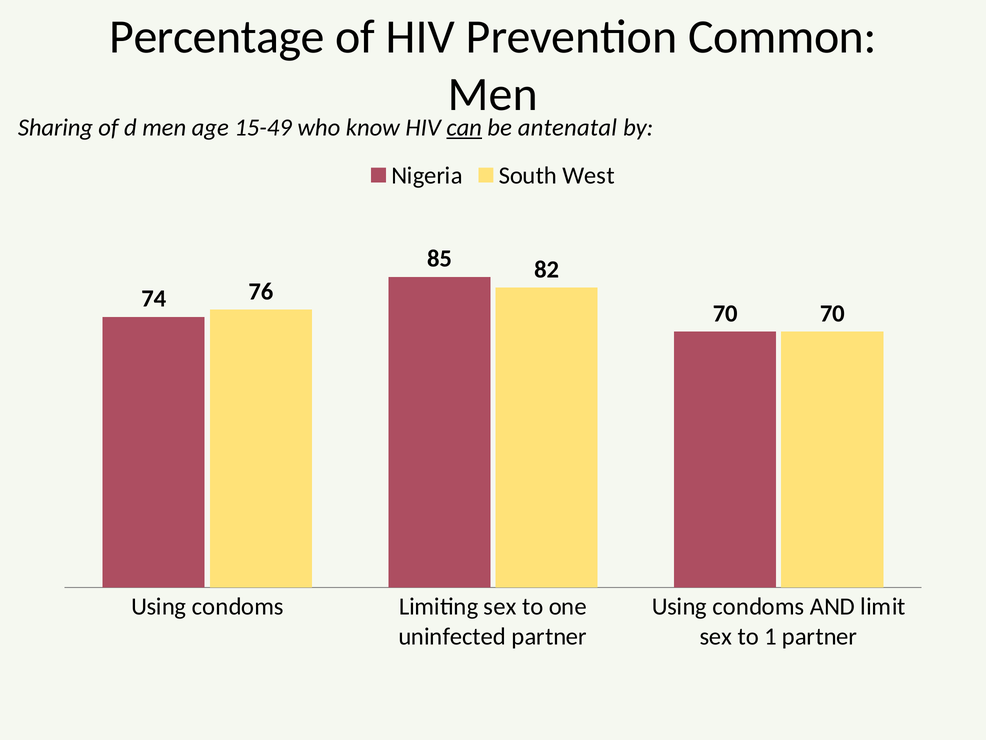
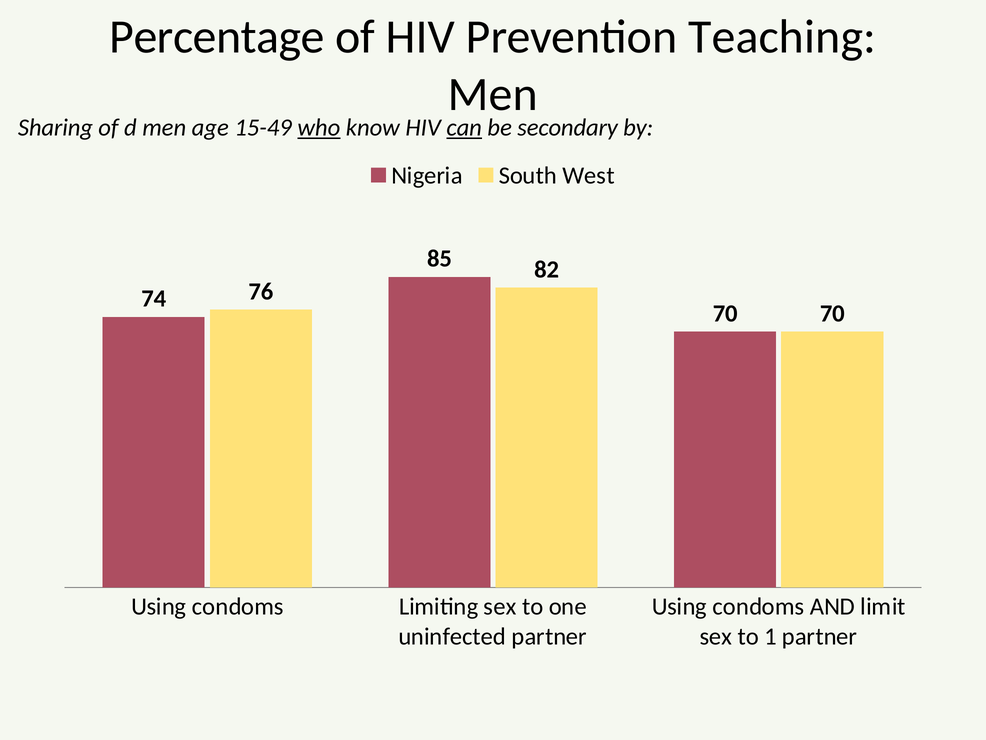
Common: Common -> Teaching
who underline: none -> present
antenatal: antenatal -> secondary
